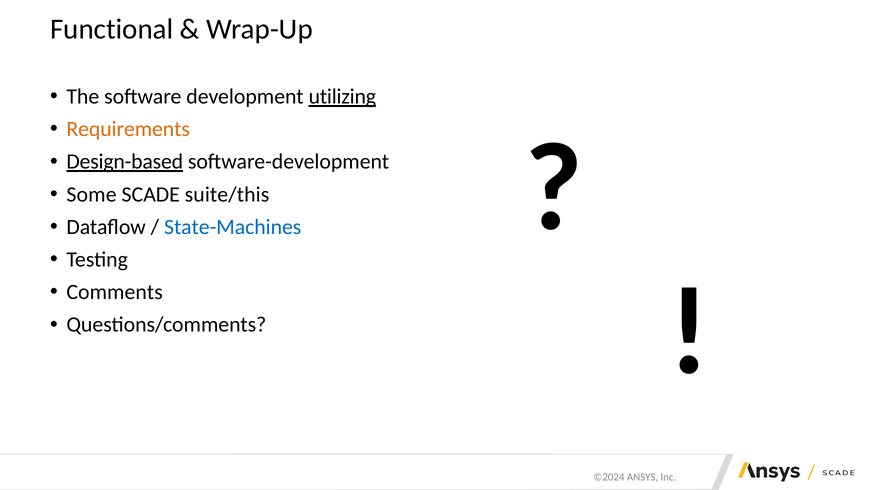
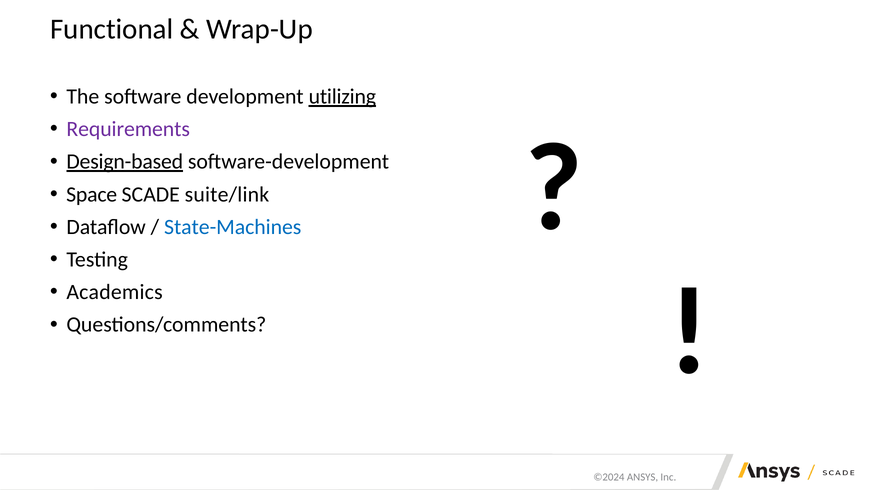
Requirements colour: orange -> purple
Some: Some -> Space
suite/this: suite/this -> suite/link
Comments: Comments -> Academics
